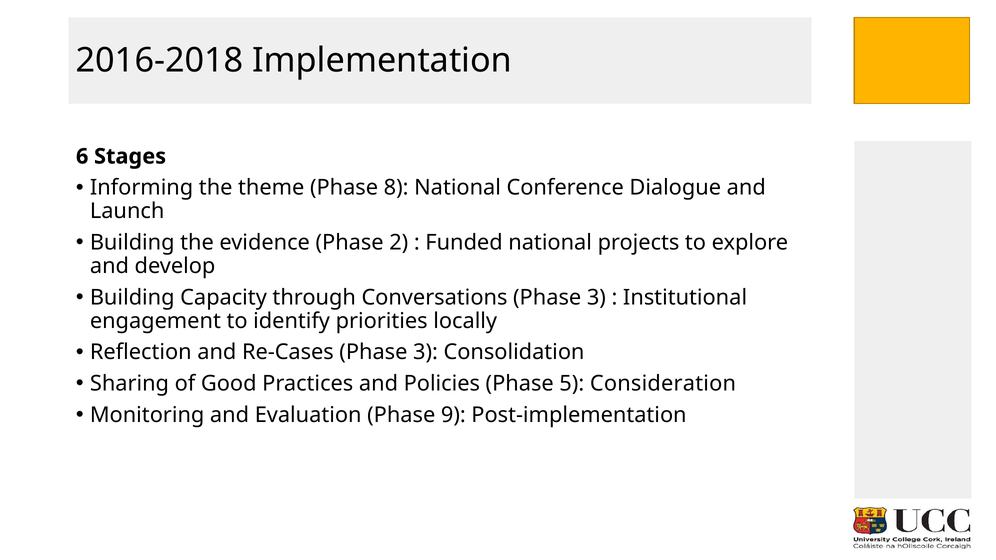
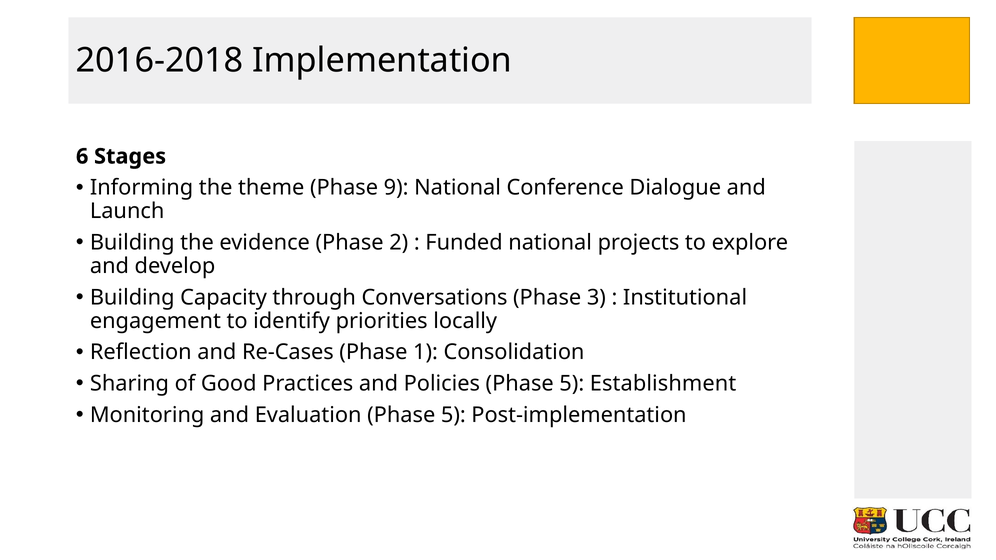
8: 8 -> 9
3 at (425, 352): 3 -> 1
Consideration: Consideration -> Establishment
Evaluation Phase 9: 9 -> 5
